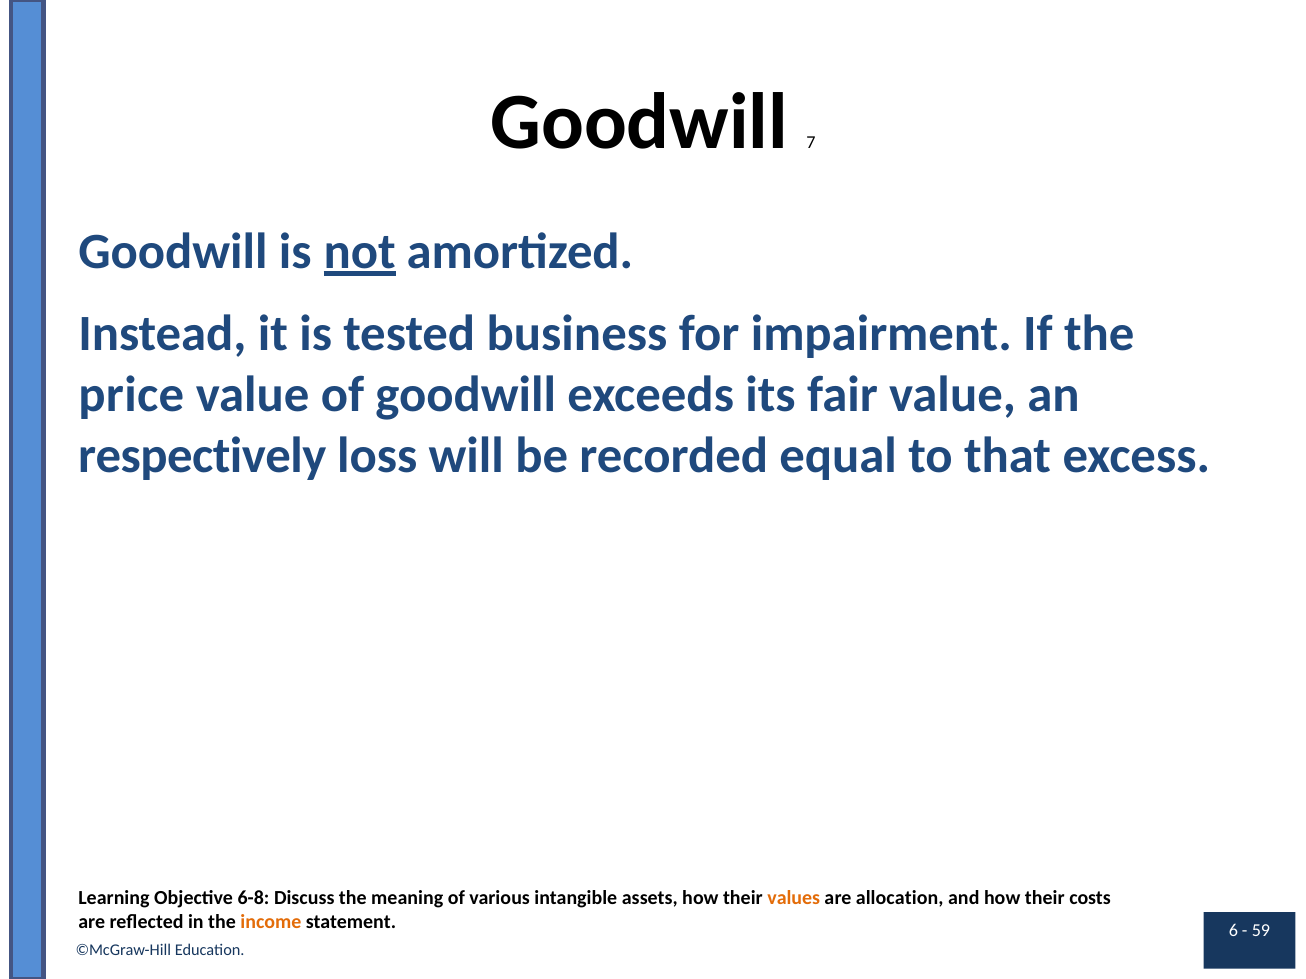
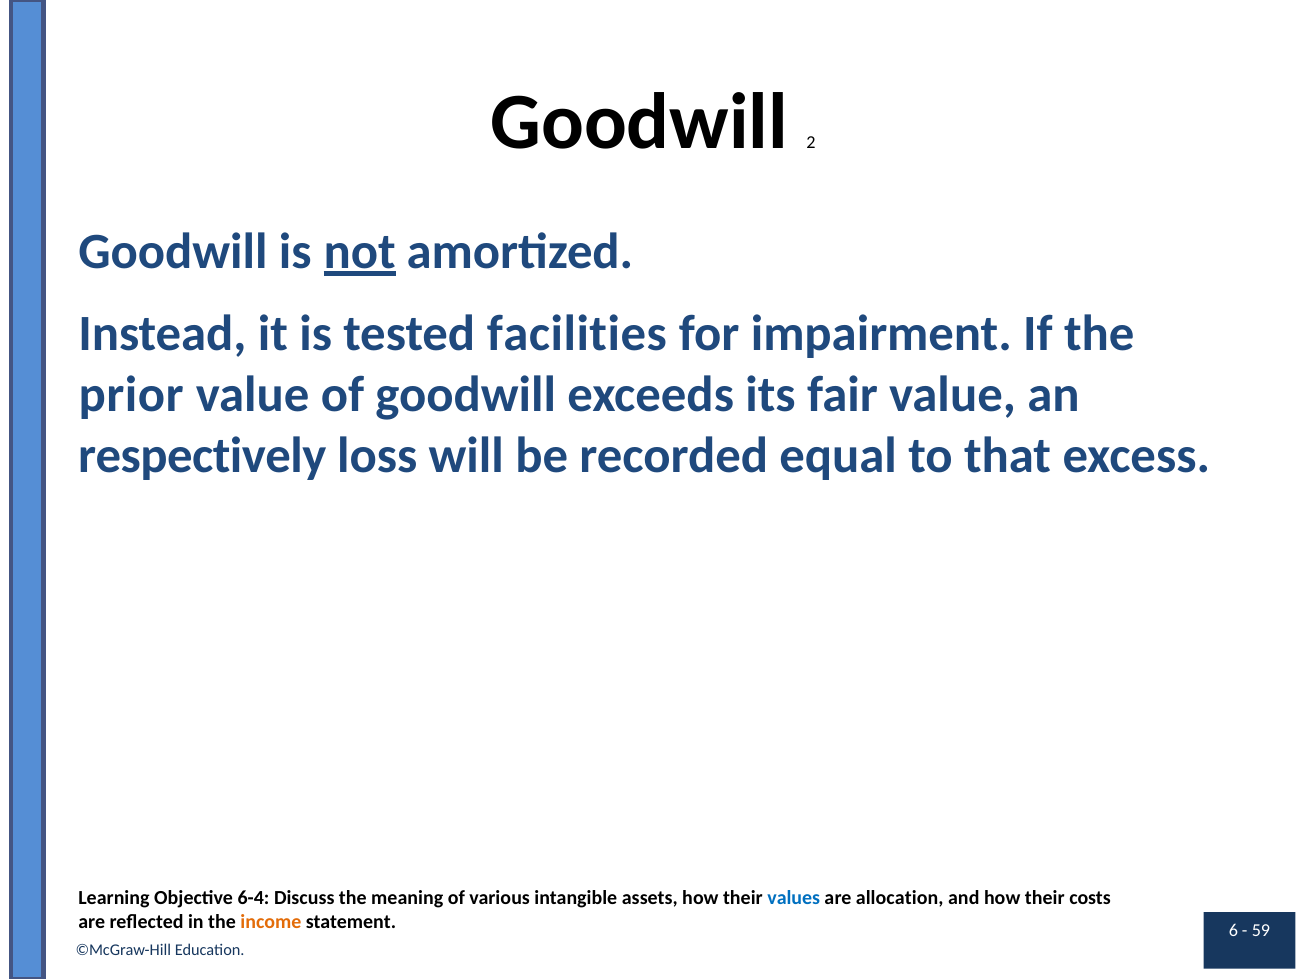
7: 7 -> 2
business: business -> facilities
price: price -> prior
6-8: 6-8 -> 6-4
values colour: orange -> blue
